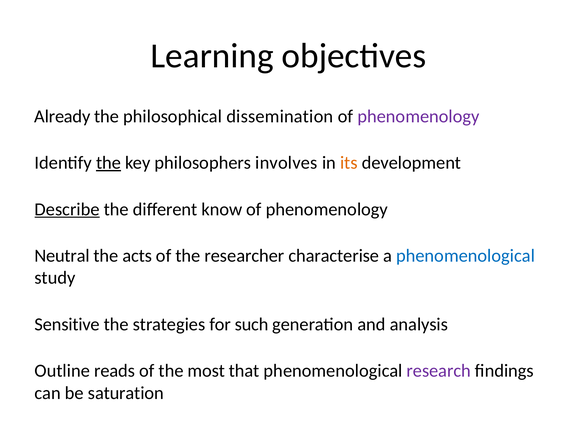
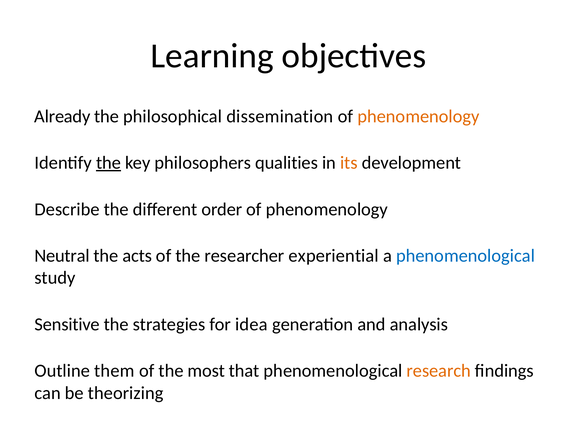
phenomenology at (419, 116) colour: purple -> orange
involves: involves -> qualities
Describe underline: present -> none
know: know -> order
characterise: characterise -> experiential
such: such -> idea
reads: reads -> them
research colour: purple -> orange
saturation: saturation -> theorizing
